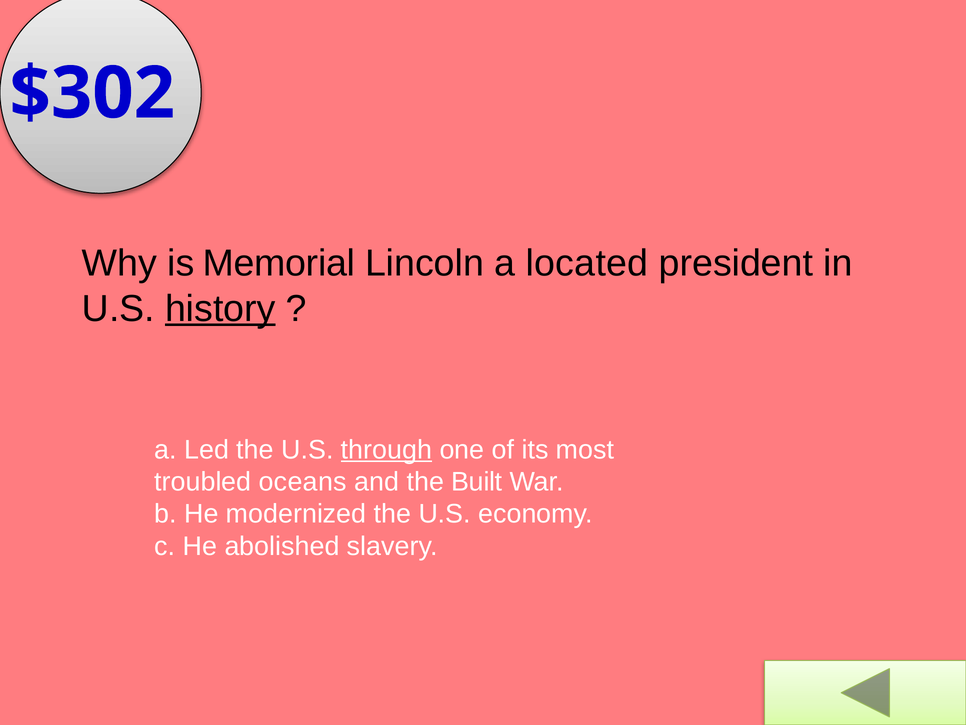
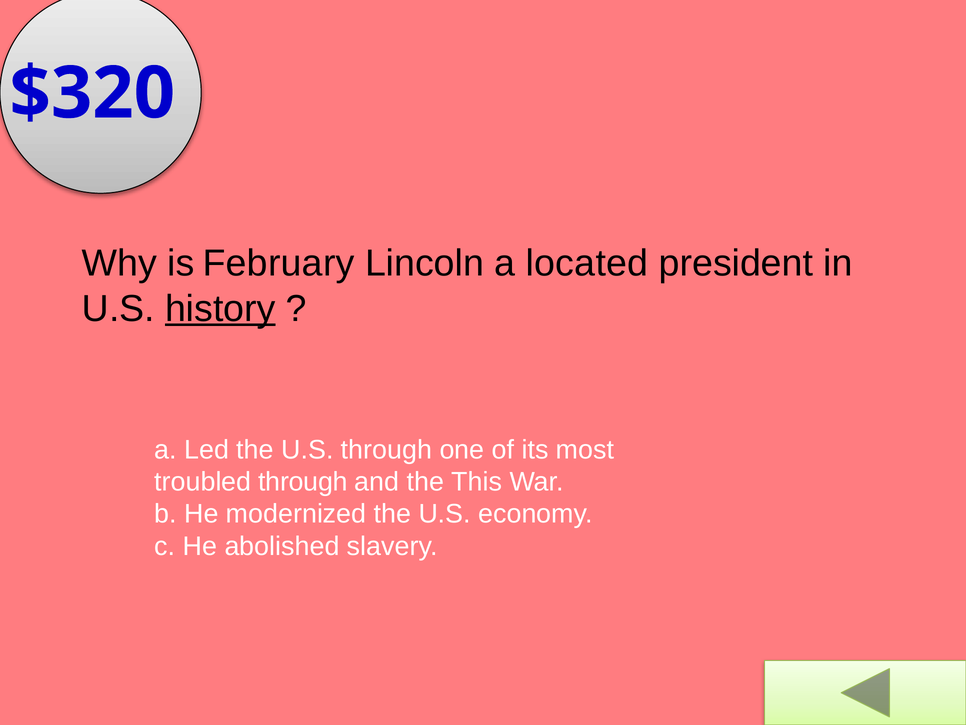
$302: $302 -> $320
Memorial: Memorial -> February
through at (386, 449) underline: present -> none
troubled oceans: oceans -> through
Built: Built -> This
